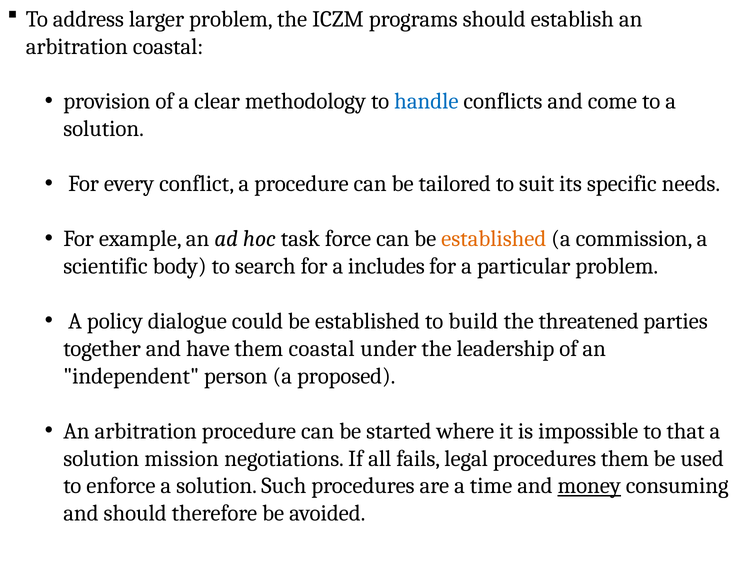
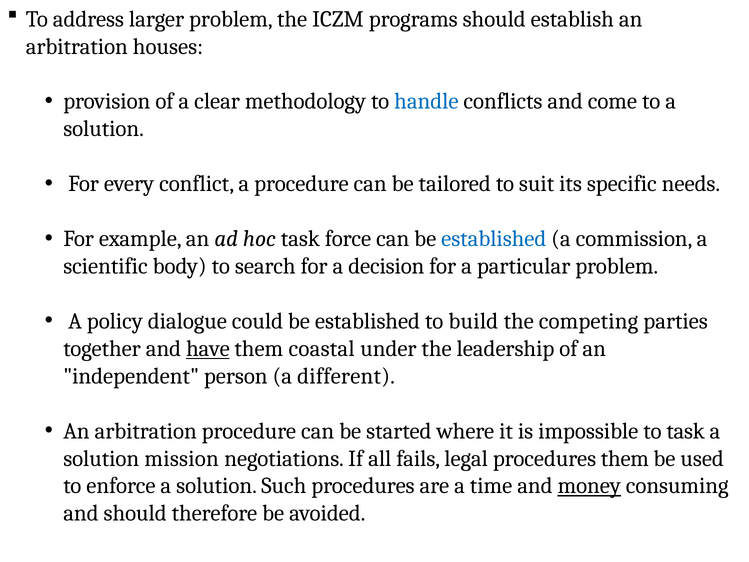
arbitration coastal: coastal -> houses
established at (494, 239) colour: orange -> blue
includes: includes -> decision
threatened: threatened -> competing
have underline: none -> present
proposed: proposed -> different
to that: that -> task
